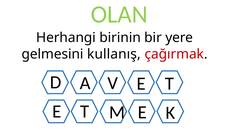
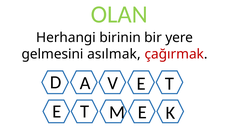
kullanış: kullanış -> asılmak
